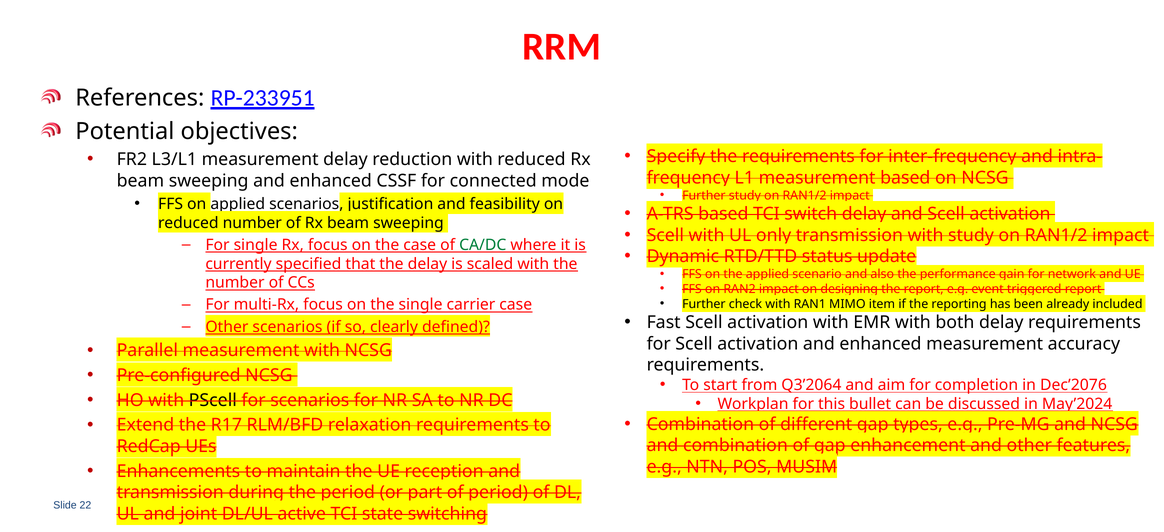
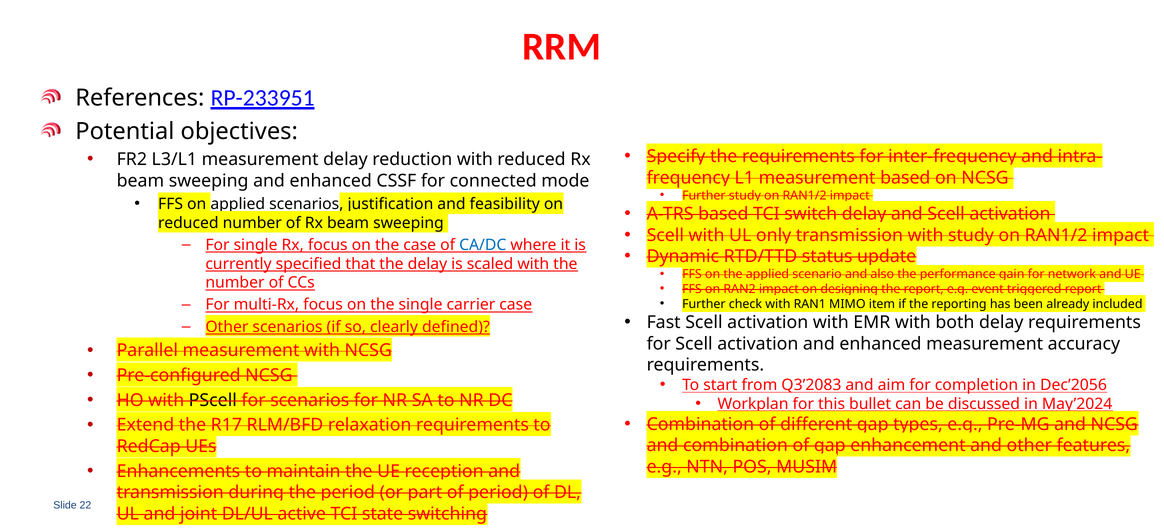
CA/DC colour: green -> blue
Q3’2064: Q3’2064 -> Q3’2083
Dec’2076: Dec’2076 -> Dec’2056
